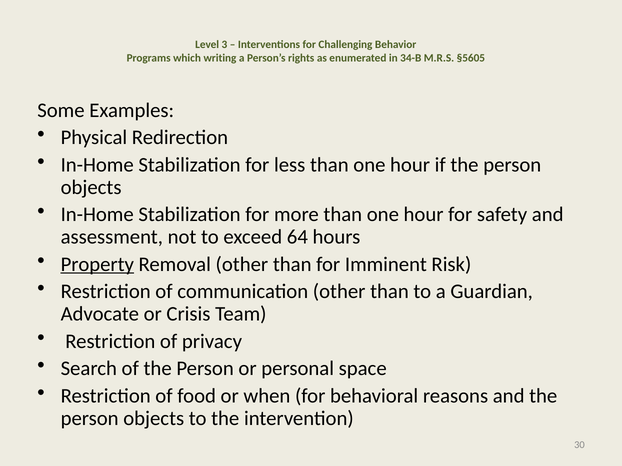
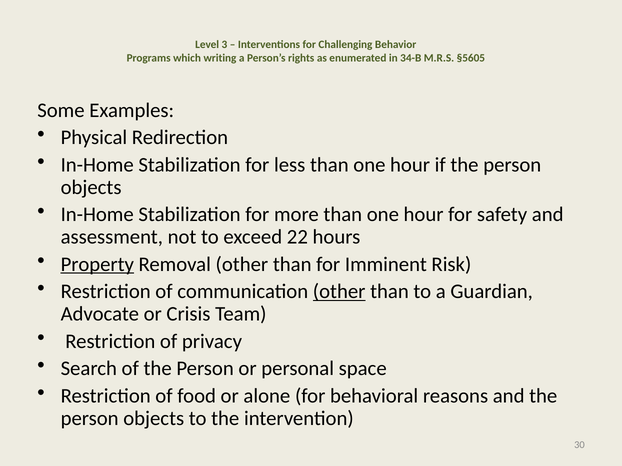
64: 64 -> 22
other at (339, 292) underline: none -> present
when: when -> alone
